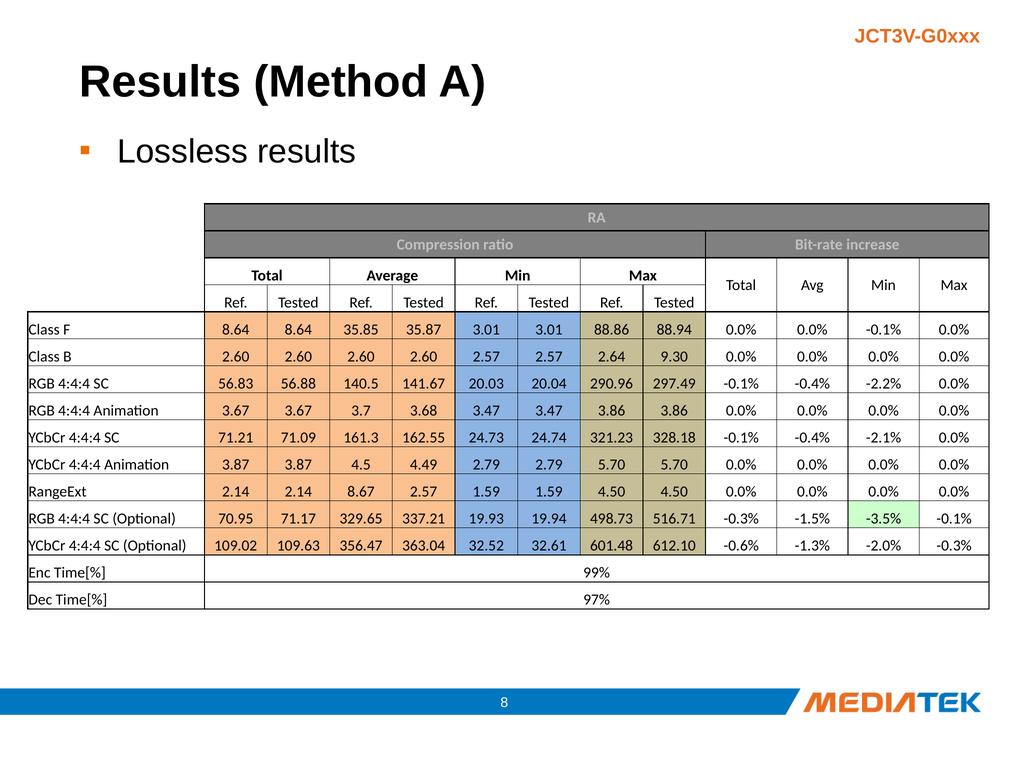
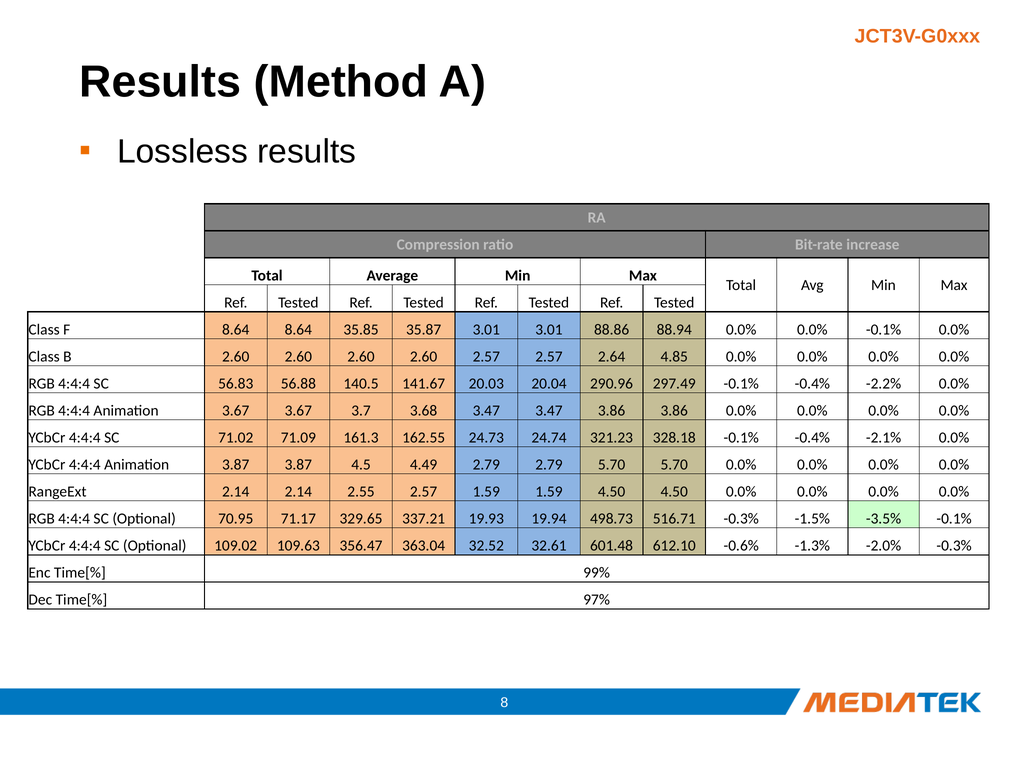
9.30: 9.30 -> 4.85
71.21: 71.21 -> 71.02
8.67: 8.67 -> 2.55
